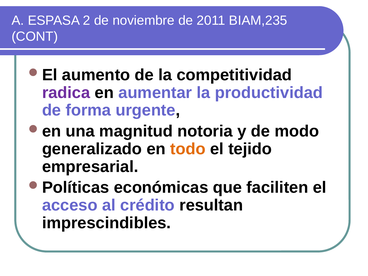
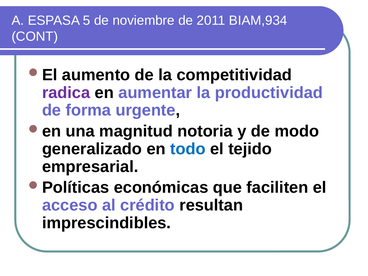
2: 2 -> 5
BIAM,235: BIAM,235 -> BIAM,934
todo colour: orange -> blue
